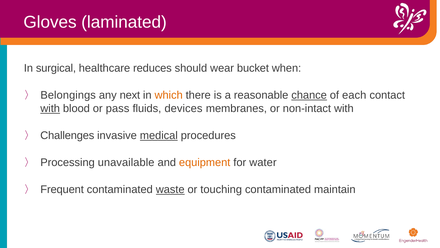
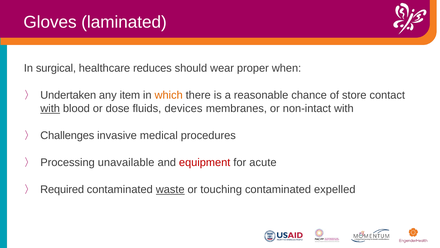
bucket: bucket -> proper
Belongings: Belongings -> Undertaken
next: next -> item
chance underline: present -> none
each: each -> store
pass: pass -> dose
medical underline: present -> none
equipment colour: orange -> red
water: water -> acute
Frequent: Frequent -> Required
maintain: maintain -> expelled
